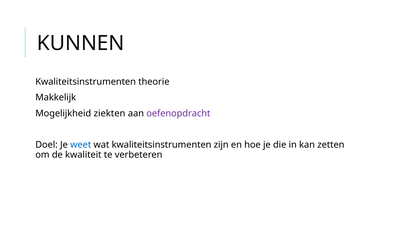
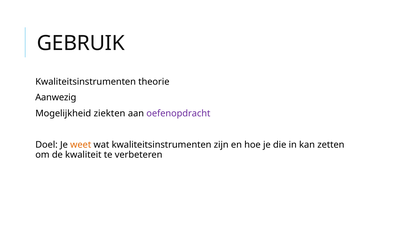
KUNNEN: KUNNEN -> GEBRUIK
Makkelijk: Makkelijk -> Aanwezig
weet colour: blue -> orange
